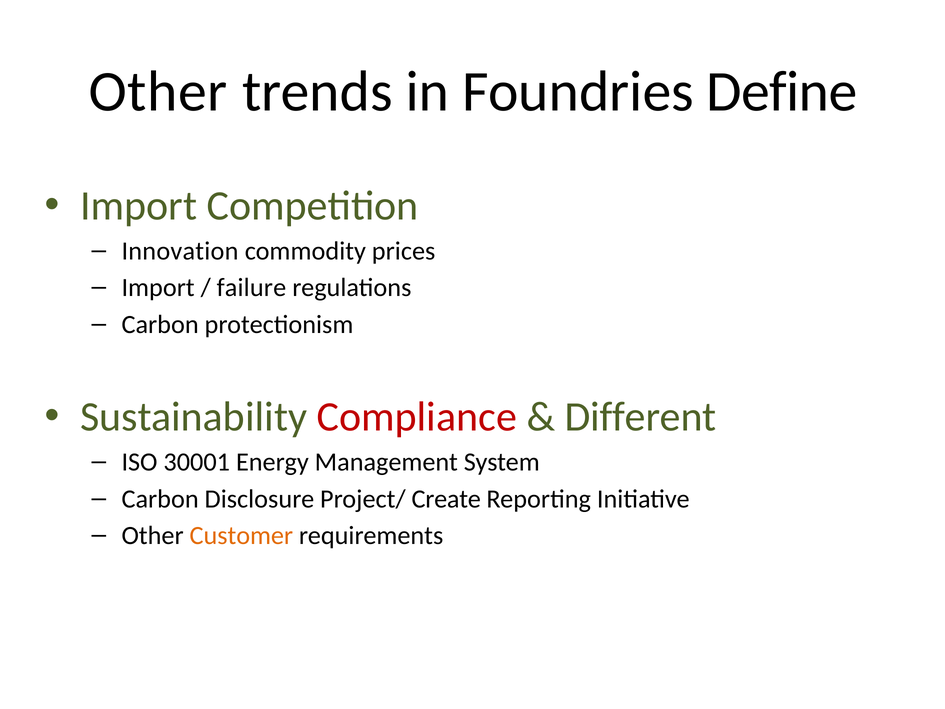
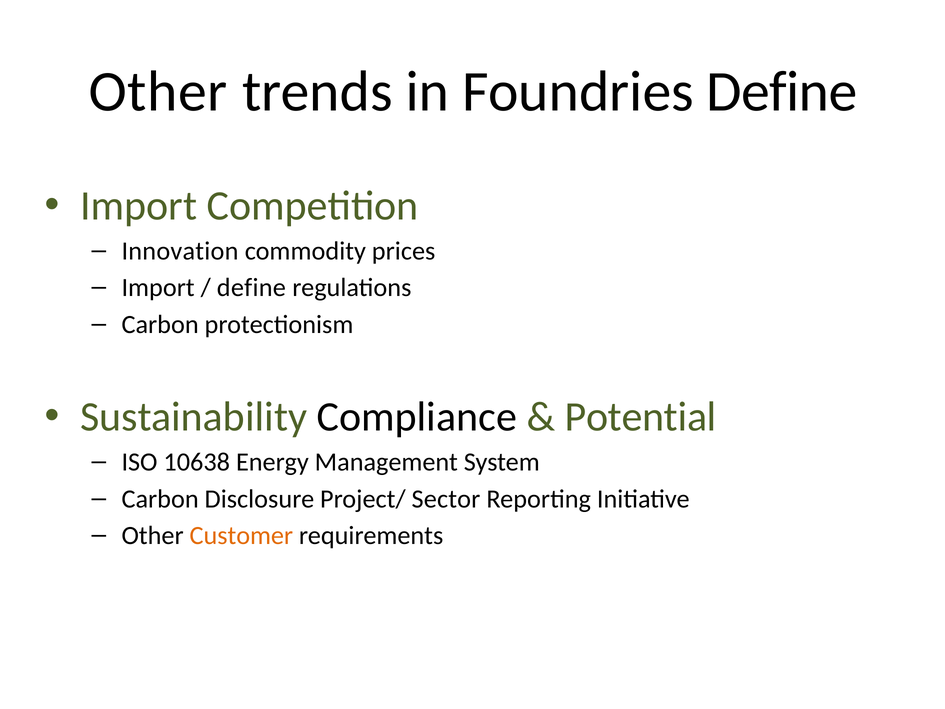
failure at (251, 288): failure -> define
Compliance colour: red -> black
Different: Different -> Potential
30001: 30001 -> 10638
Create: Create -> Sector
